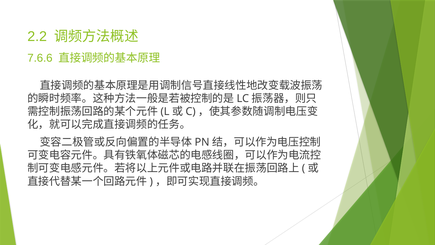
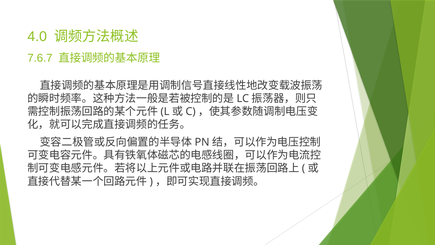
2.2: 2.2 -> 4.0
7.6.6: 7.6.6 -> 7.6.7
